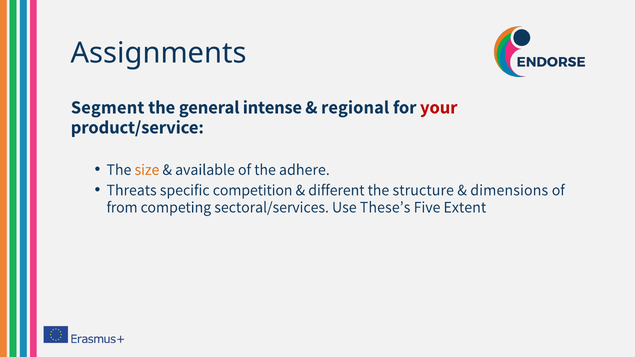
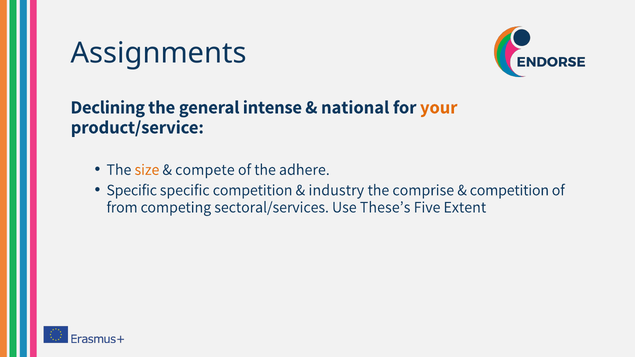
Segment: Segment -> Declining
regional: regional -> national
your colour: red -> orange
available: available -> compete
Threats at (132, 190): Threats -> Specific
different: different -> industry
structure: structure -> comprise
dimensions at (509, 190): dimensions -> competition
